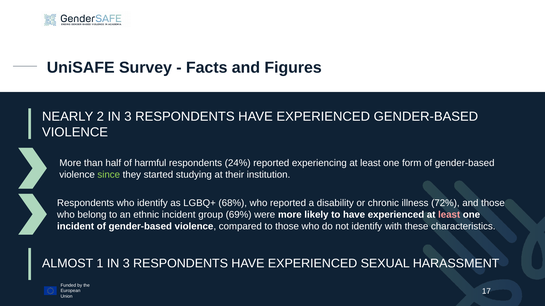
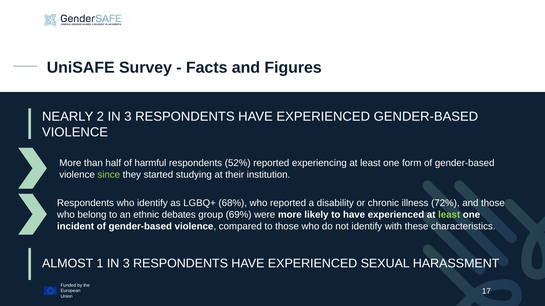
24%: 24% -> 52%
ethnic incident: incident -> debates
least at (449, 215) colour: pink -> light green
